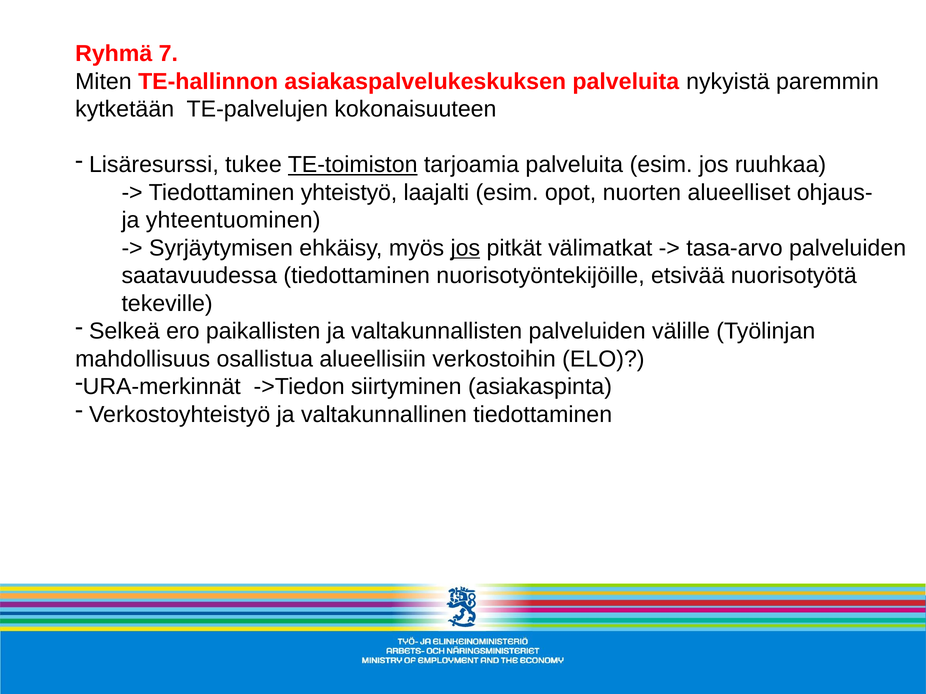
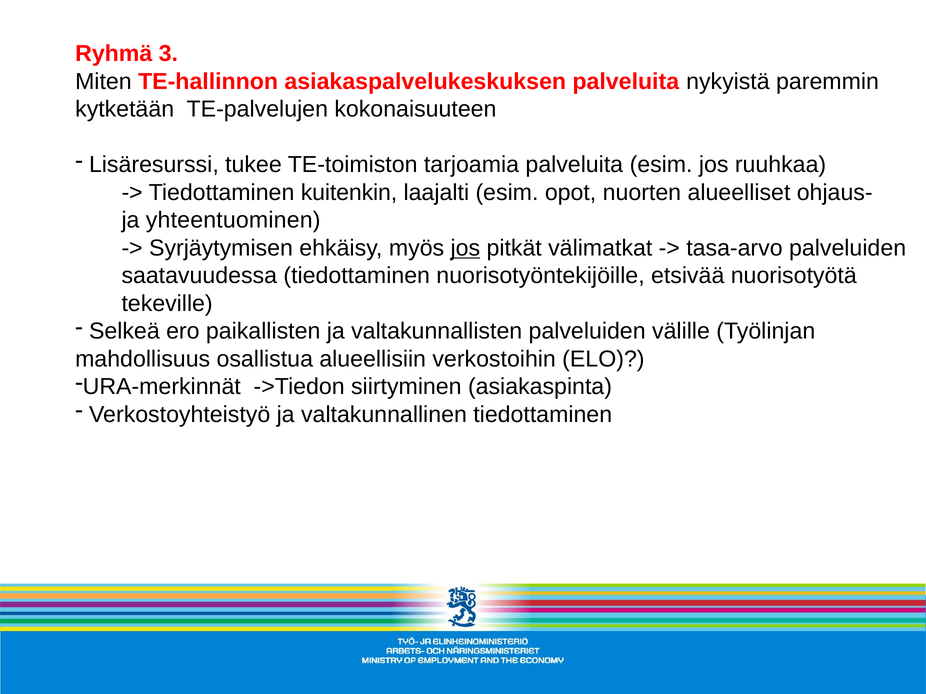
7: 7 -> 3
TE-toimiston underline: present -> none
yhteistyö: yhteistyö -> kuitenkin
